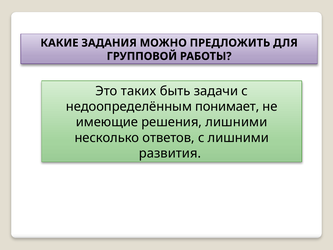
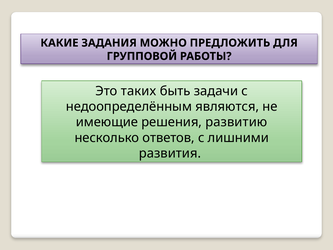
понимает: понимает -> являются
решения лишними: лишними -> развитию
